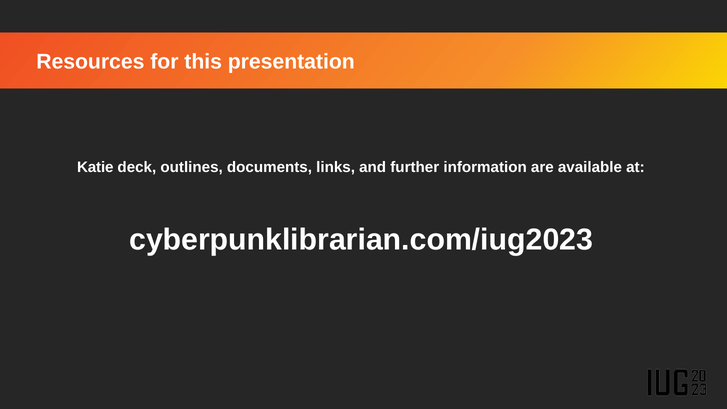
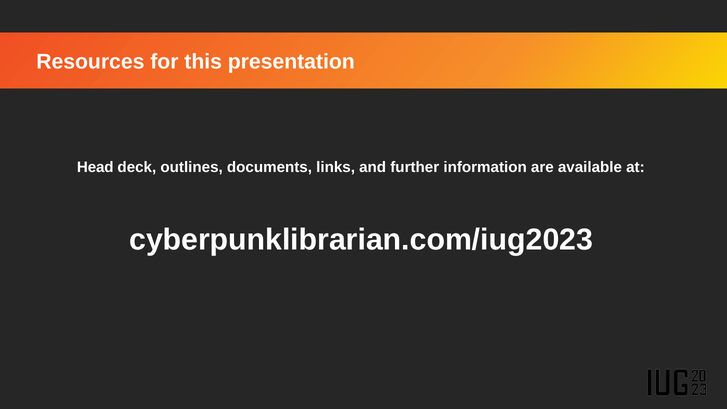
Katie: Katie -> Head
